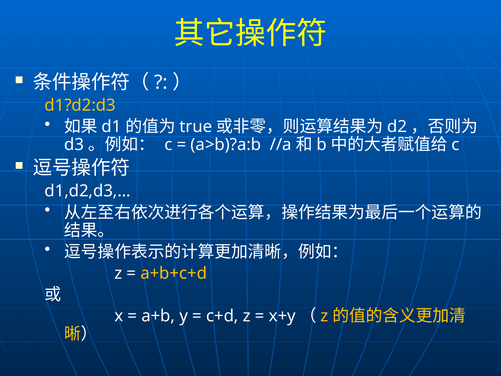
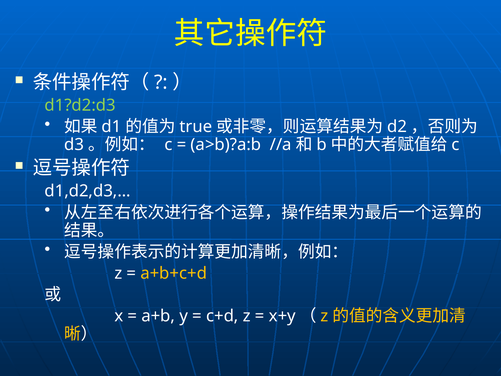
d1?d2:d3 colour: yellow -> light green
